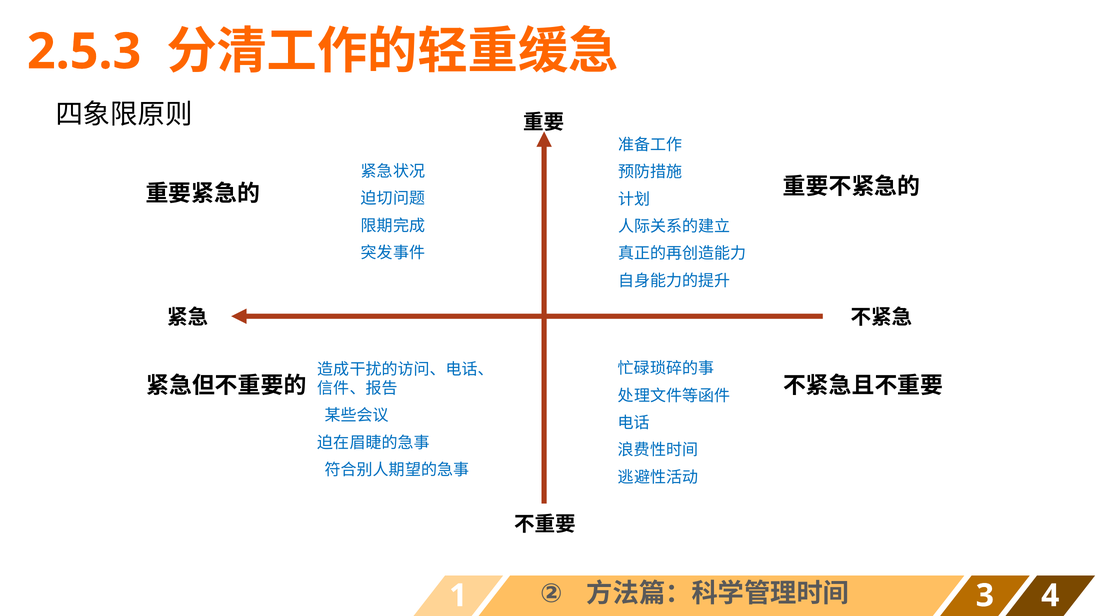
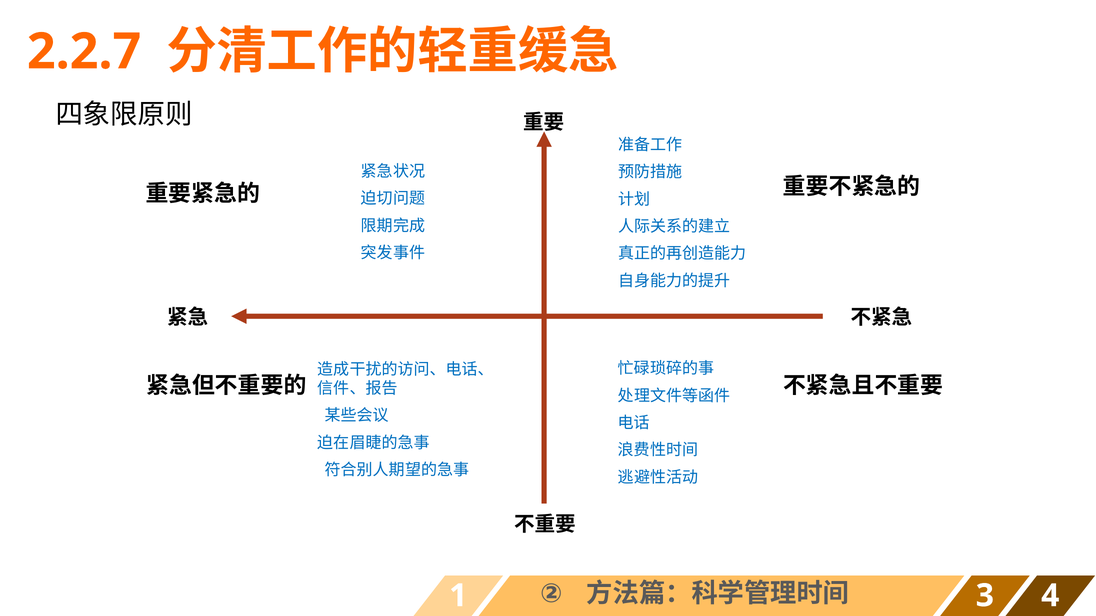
2.5.3: 2.5.3 -> 2.2.7
